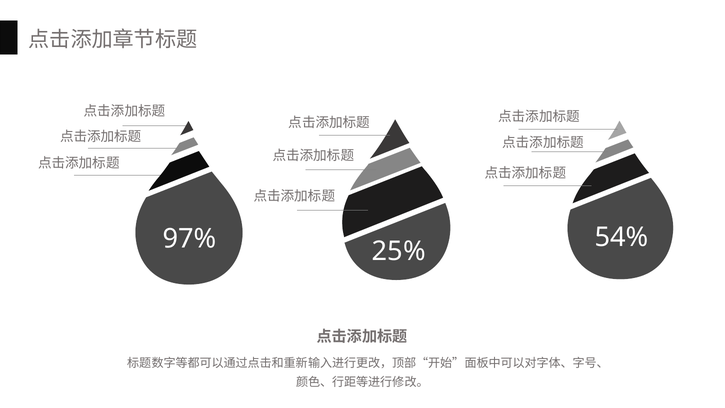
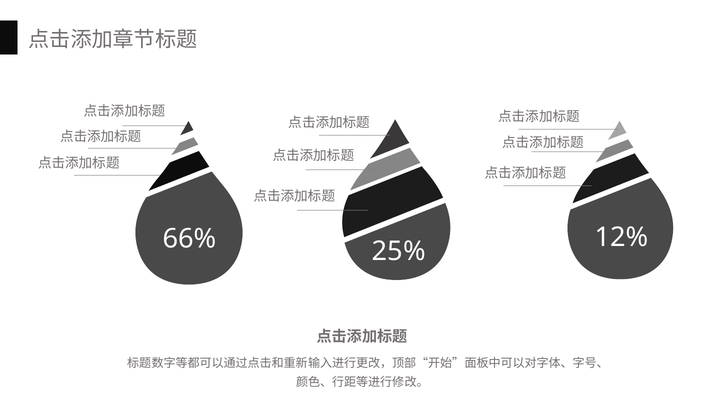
54%: 54% -> 12%
97%: 97% -> 66%
